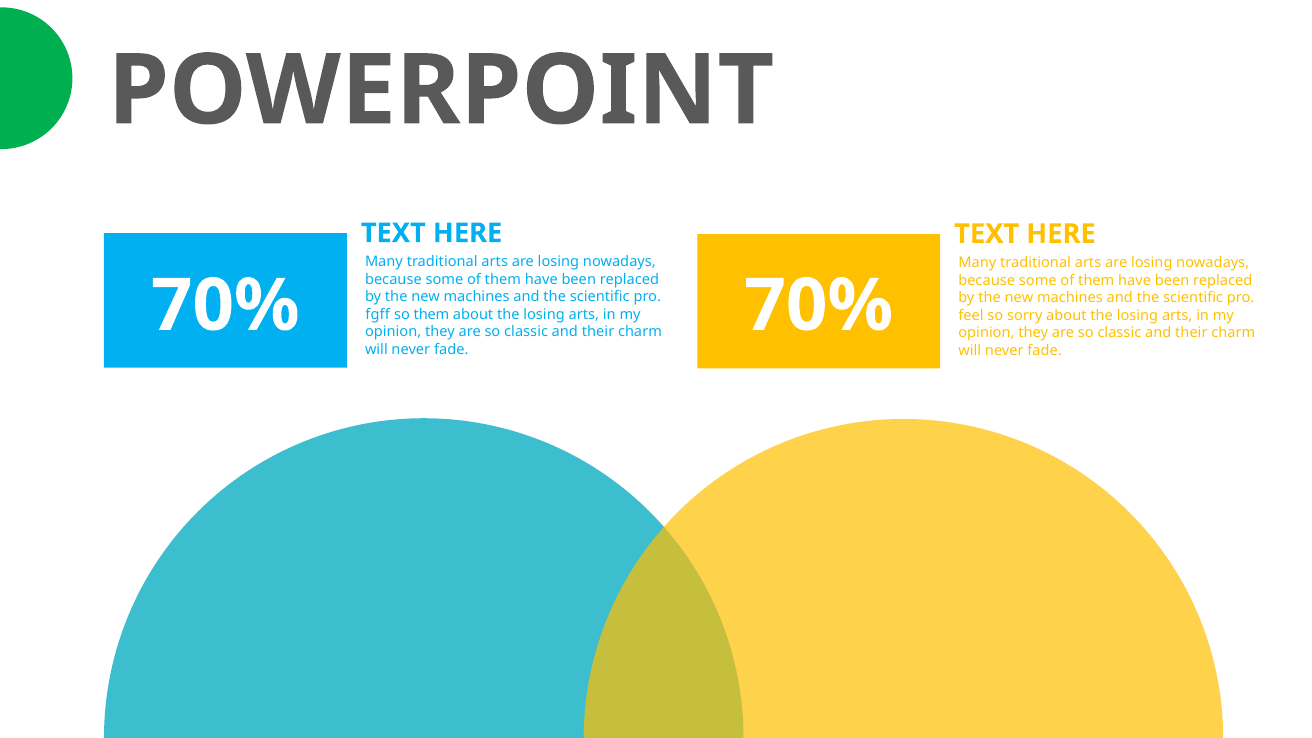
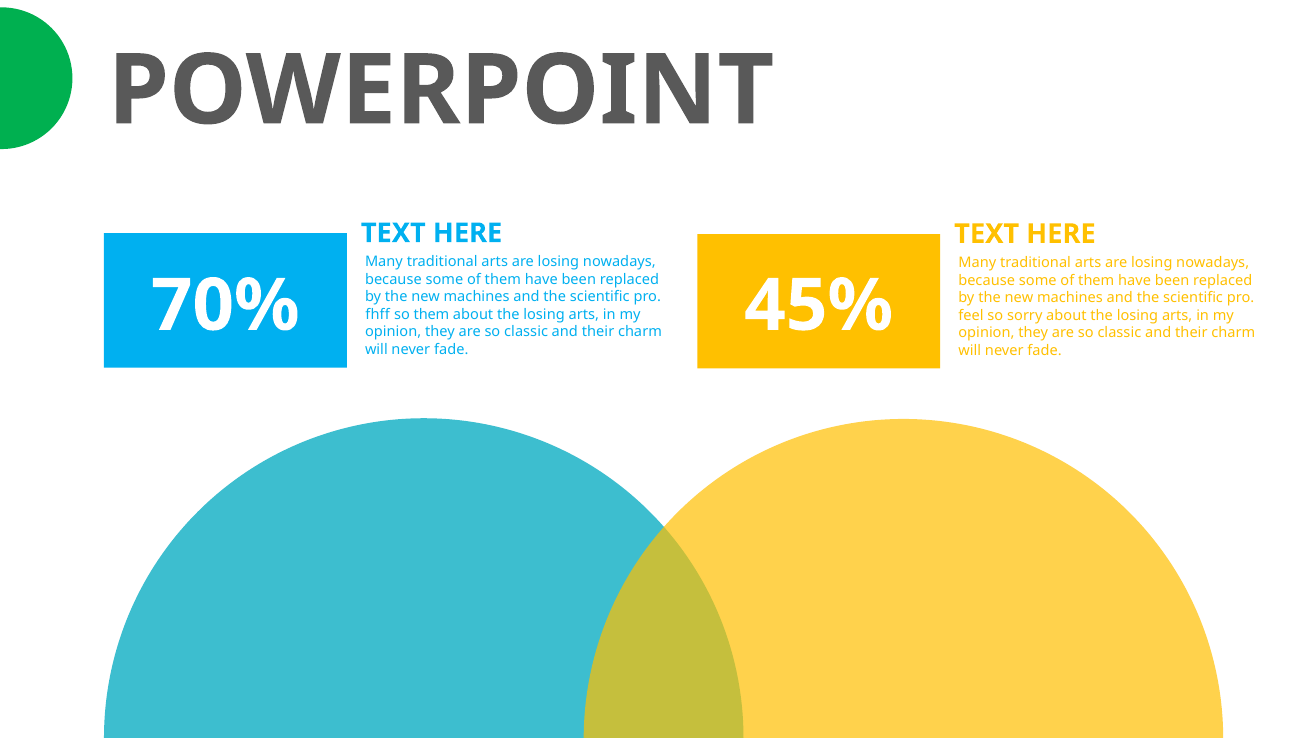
70% 70%: 70% -> 45%
fgff: fgff -> fhff
